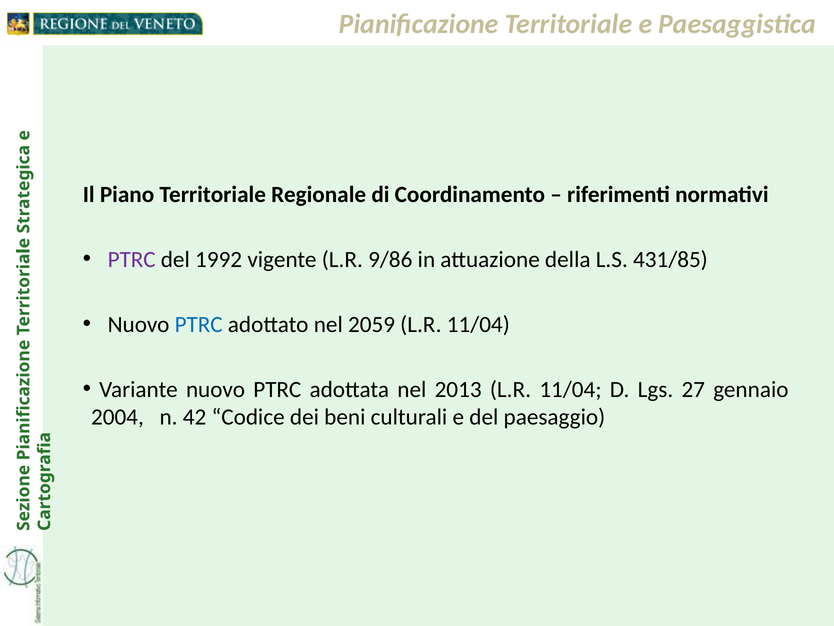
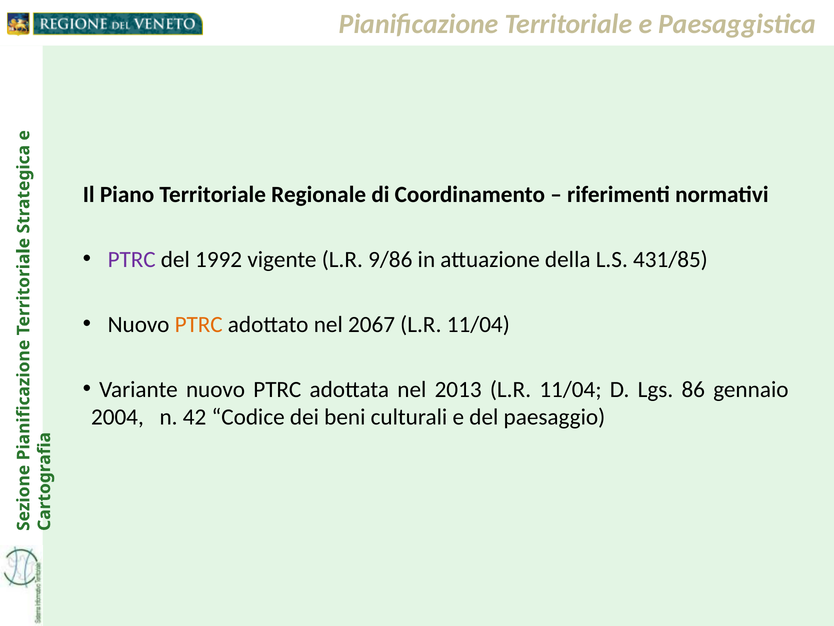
PTRC at (199, 324) colour: blue -> orange
2059: 2059 -> 2067
27: 27 -> 86
